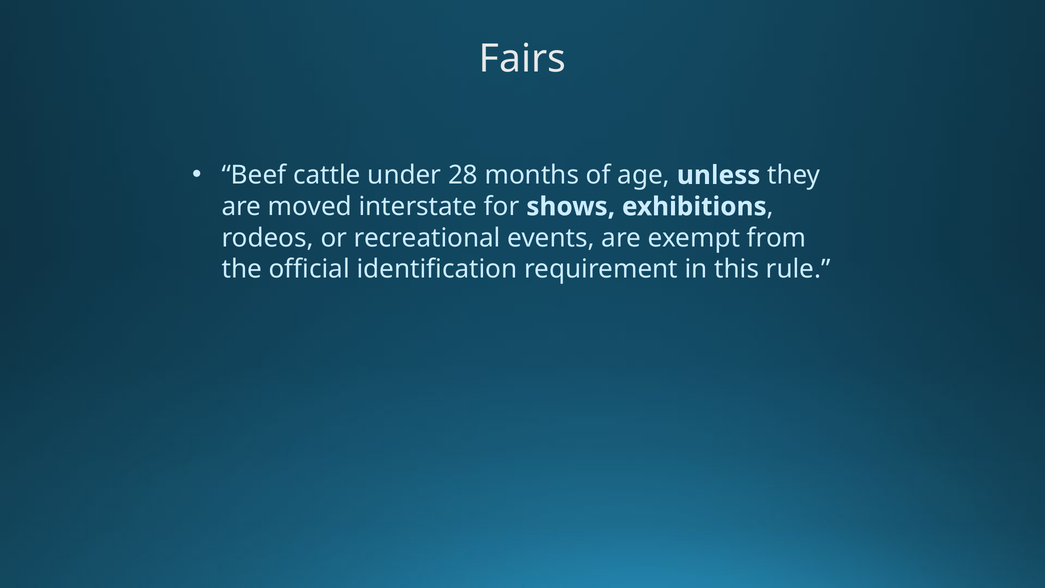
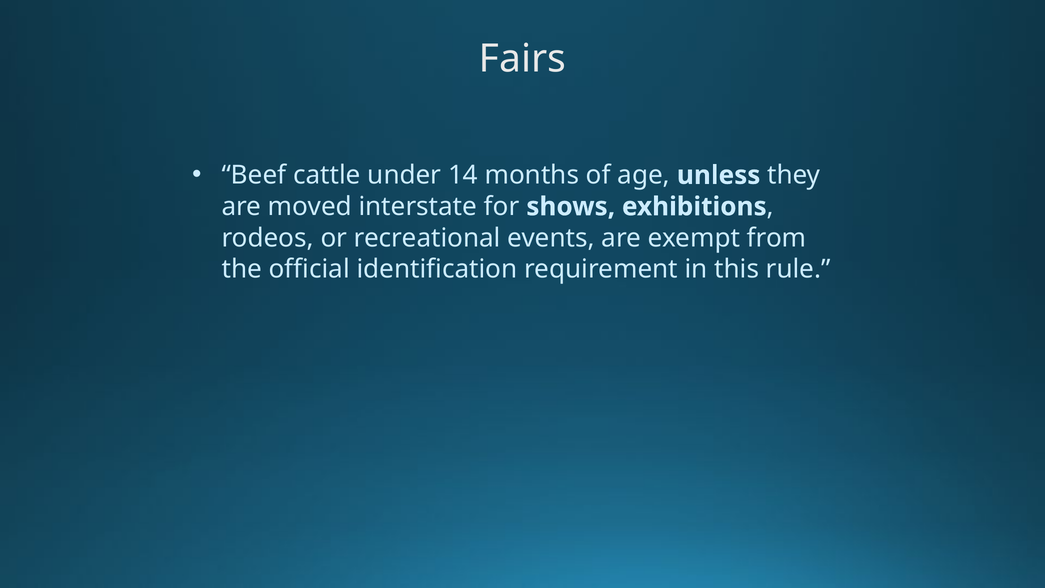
28: 28 -> 14
